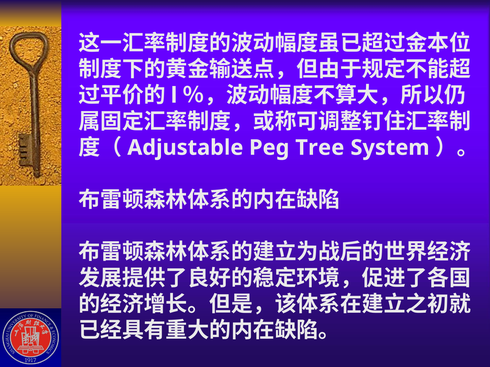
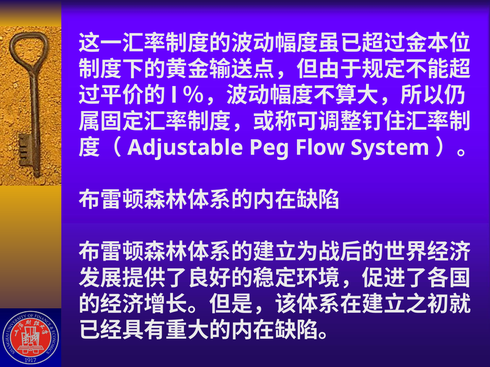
Tree: Tree -> Flow
